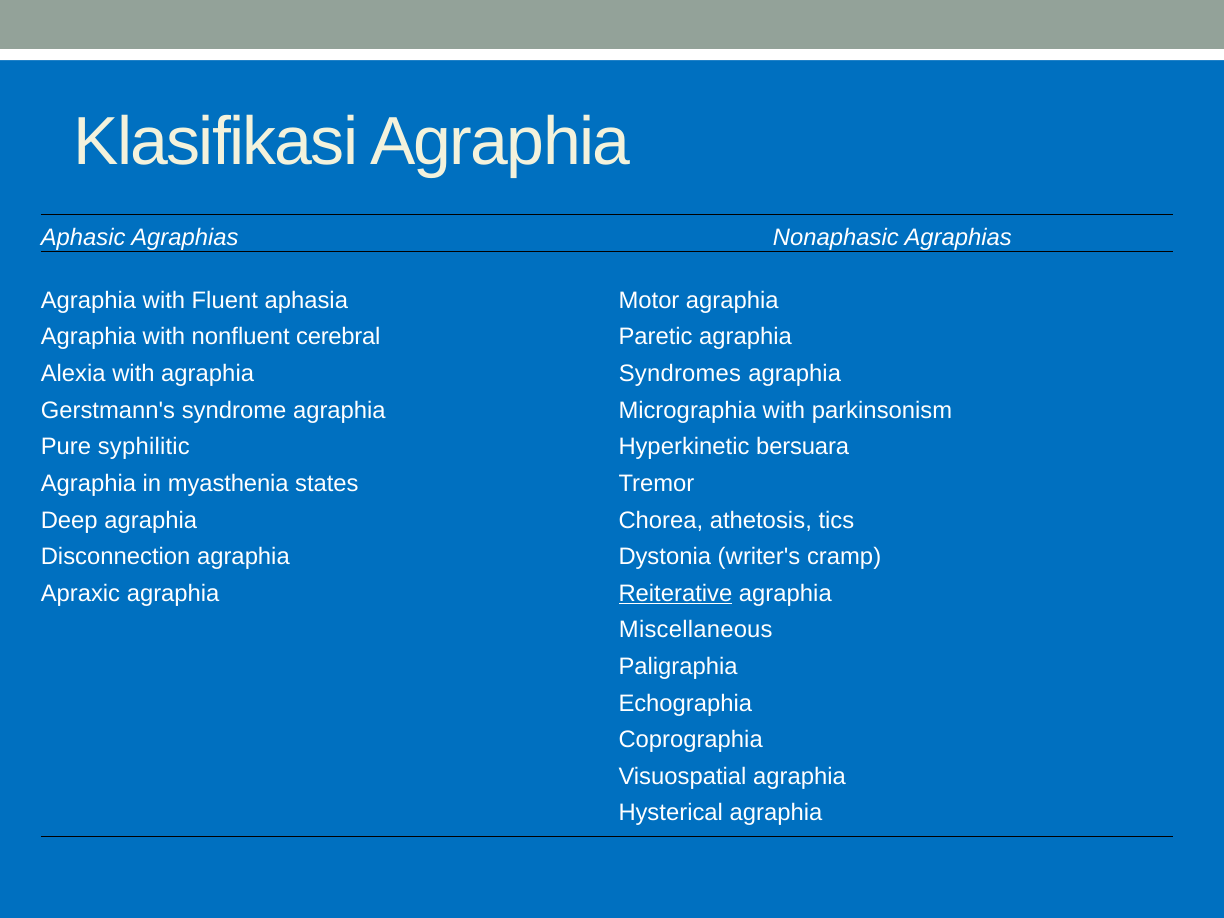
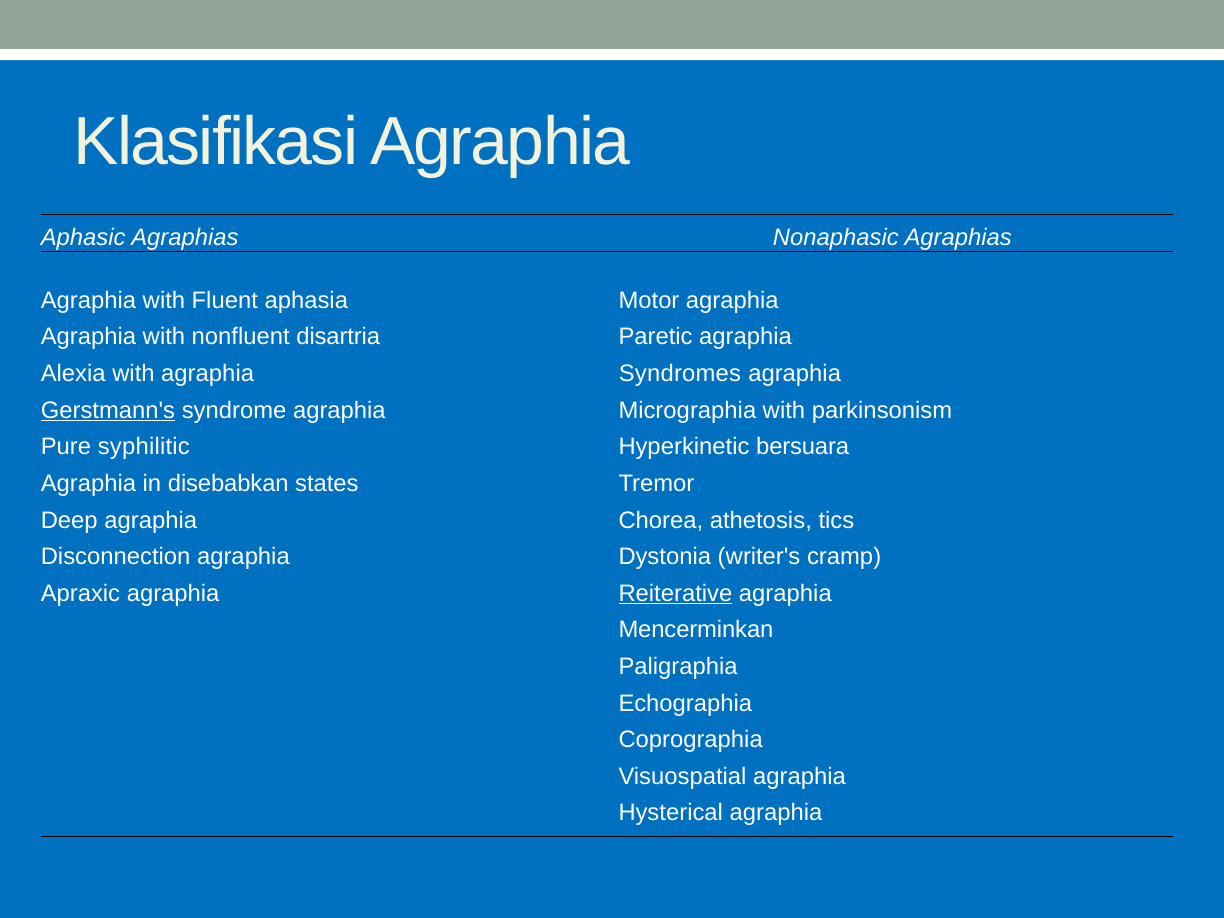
cerebral: cerebral -> disartria
Gerstmann's underline: none -> present
myasthenia: myasthenia -> disebabkan
Miscellaneous: Miscellaneous -> Mencerminkan
